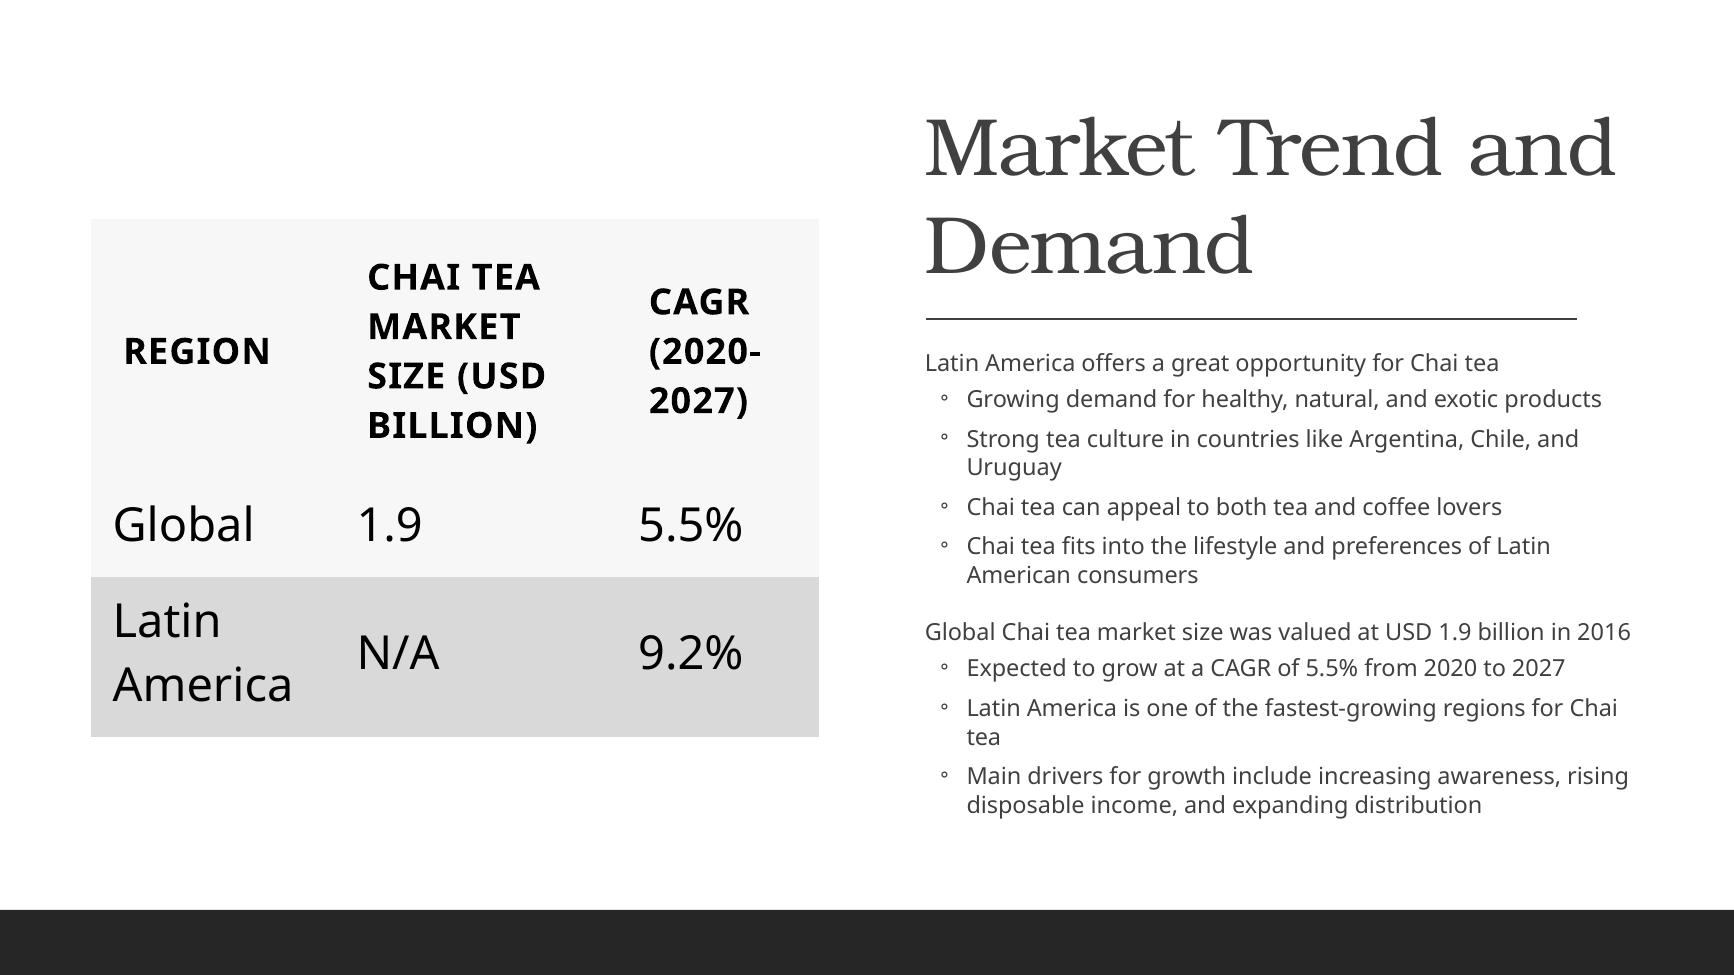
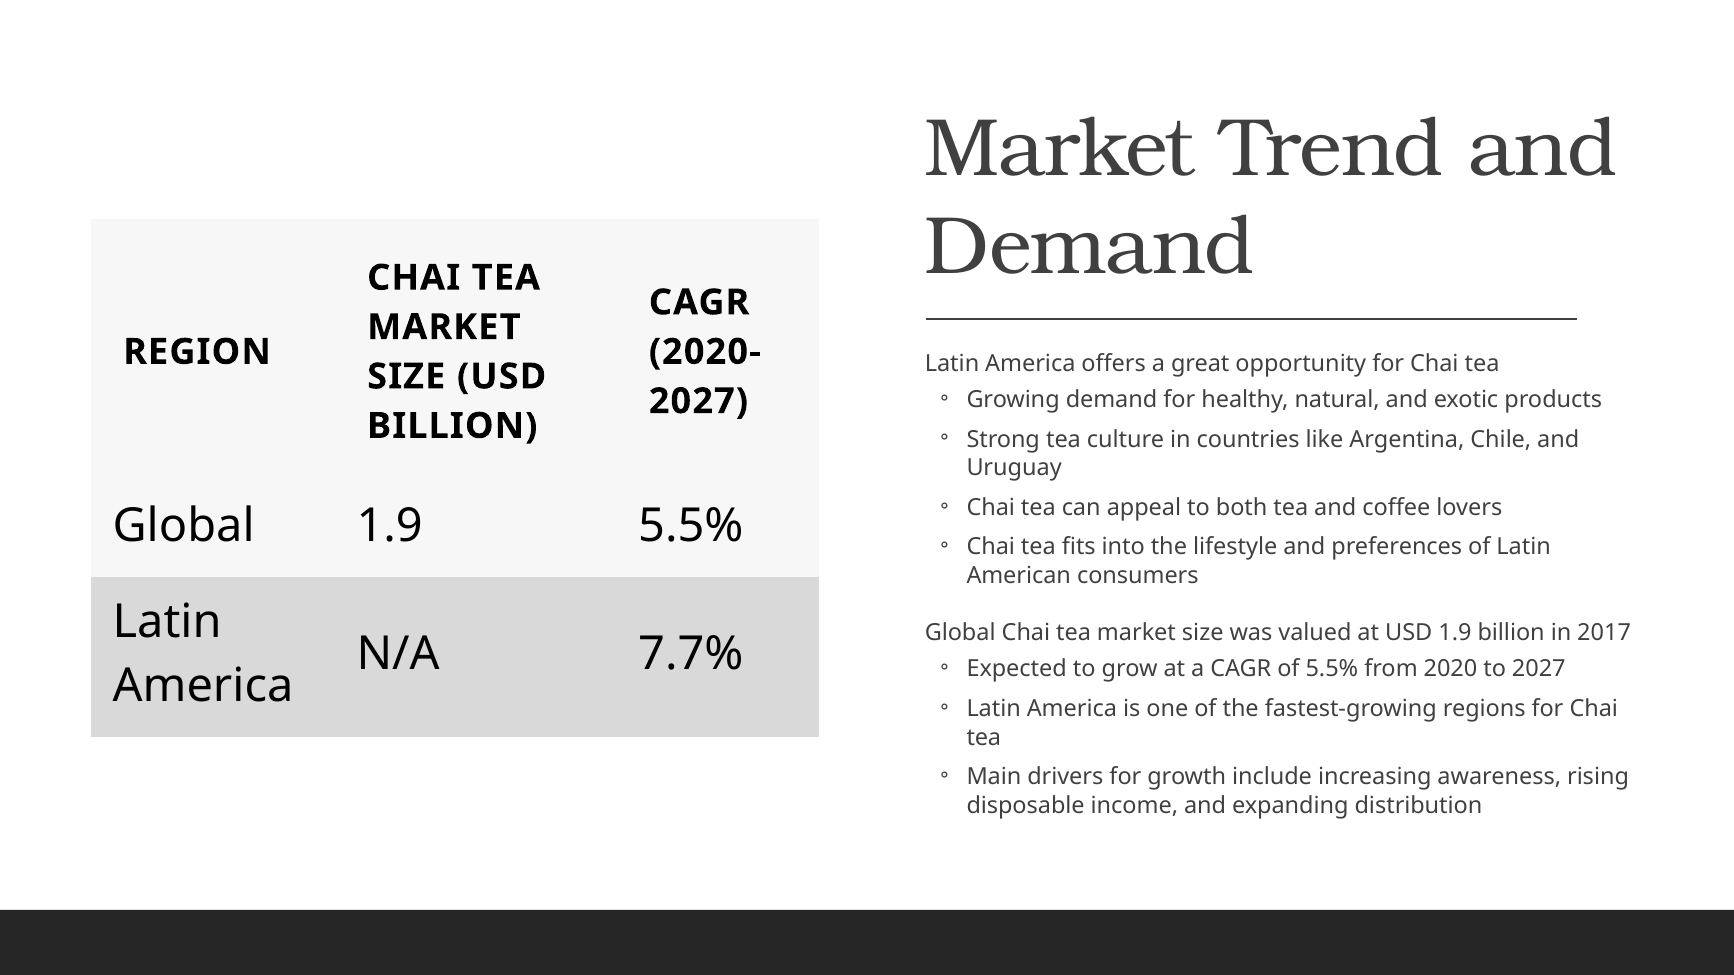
2016: 2016 -> 2017
9.2%: 9.2% -> 7.7%
